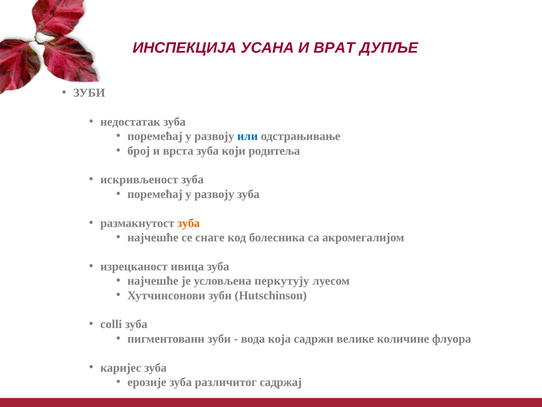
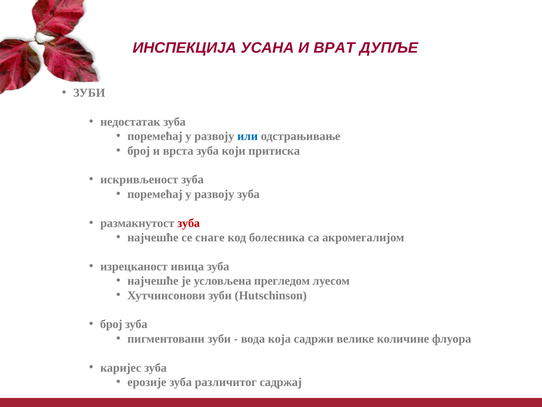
родитеља: родитеља -> притиска
зуба at (189, 223) colour: orange -> red
перкутују: перкутују -> прегледом
colli at (111, 324): colli -> број
